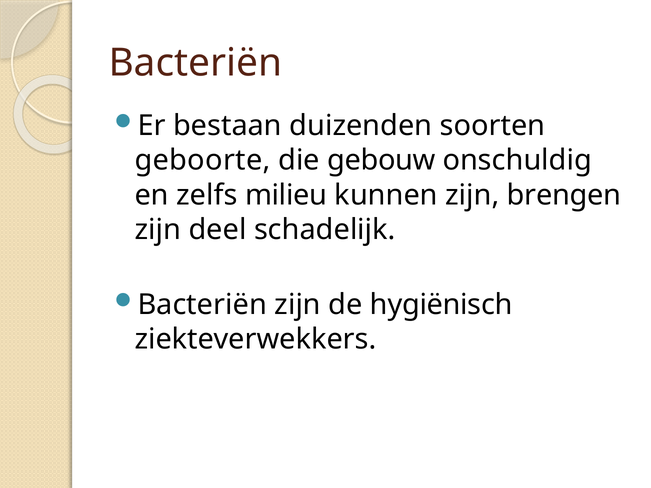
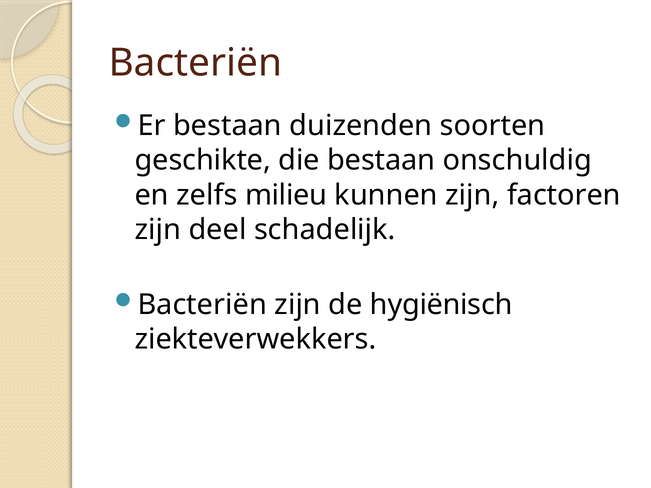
geboorte: geboorte -> geschikte
die gebouw: gebouw -> bestaan
brengen: brengen -> factoren
